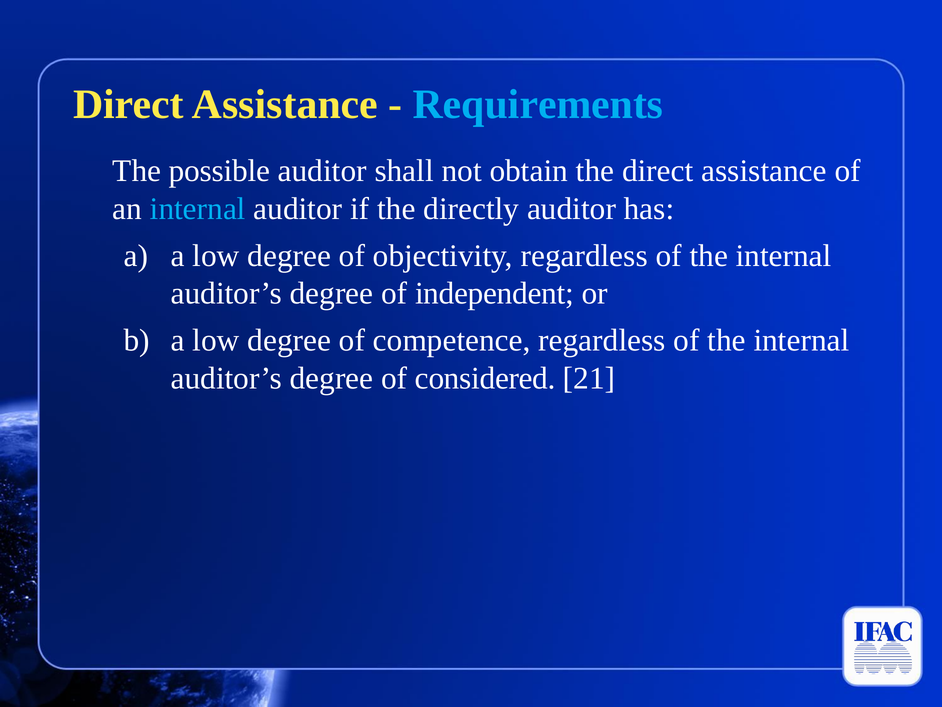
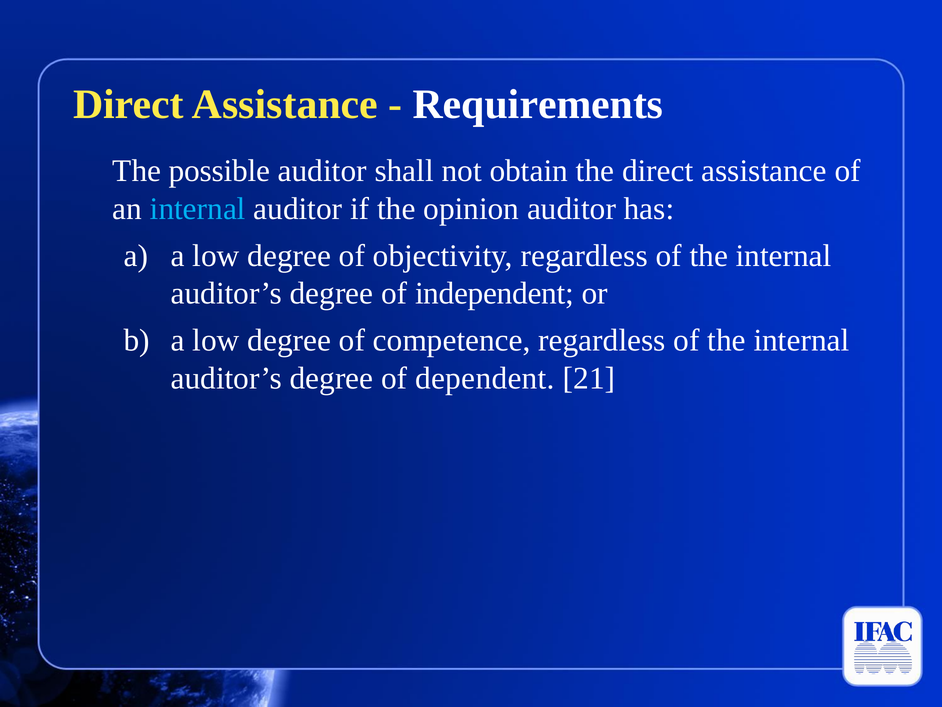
Requirements colour: light blue -> white
directly: directly -> opinion
considered: considered -> dependent
